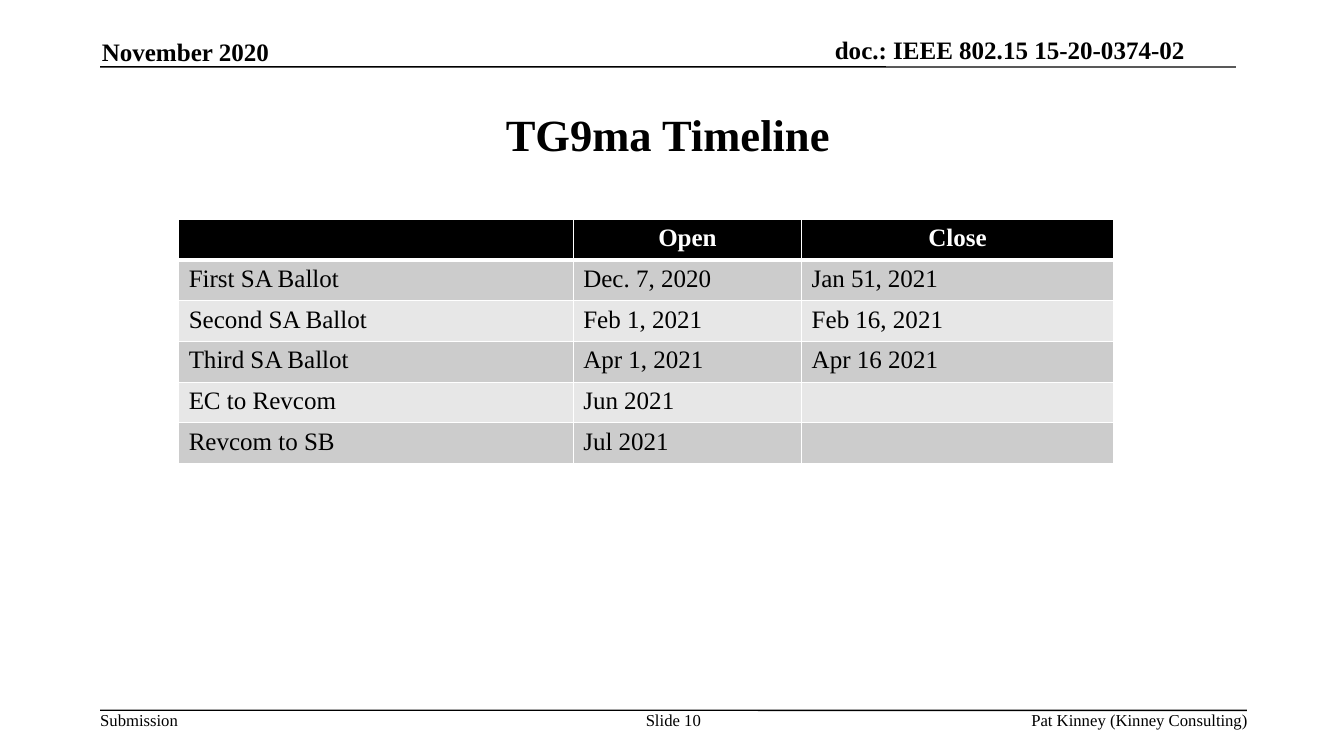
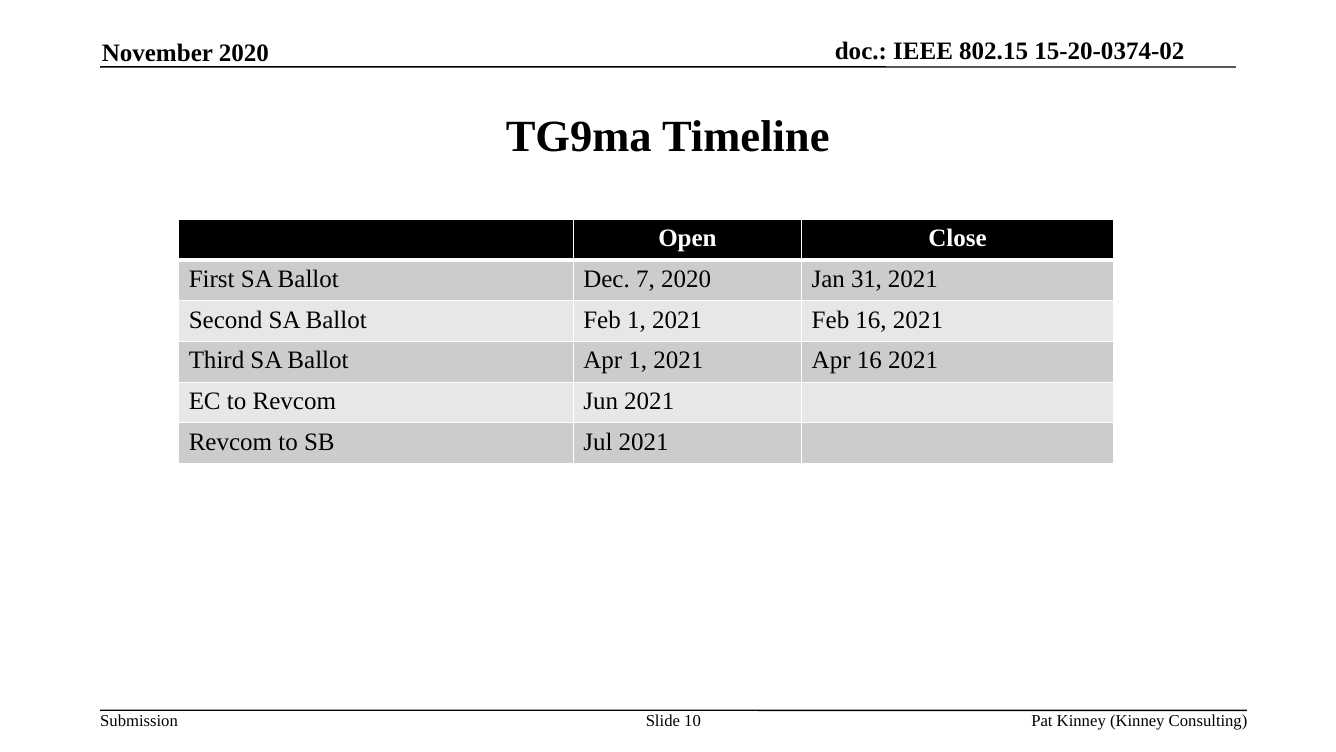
51: 51 -> 31
